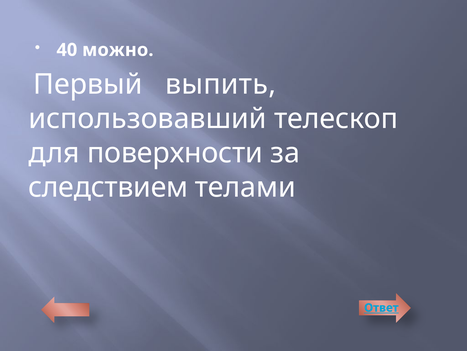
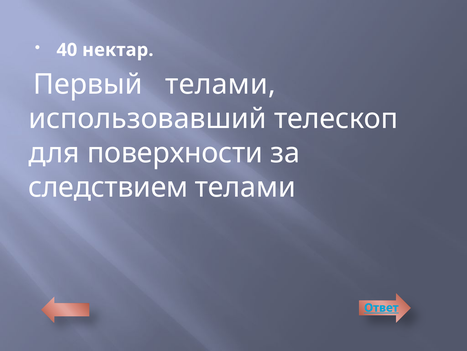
можно: можно -> нектар
Первый выпить: выпить -> телами
